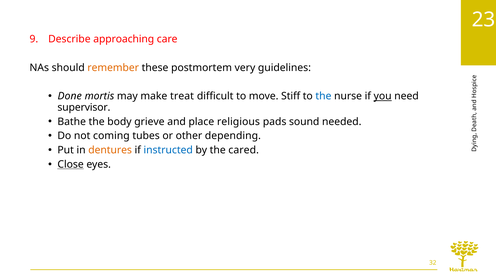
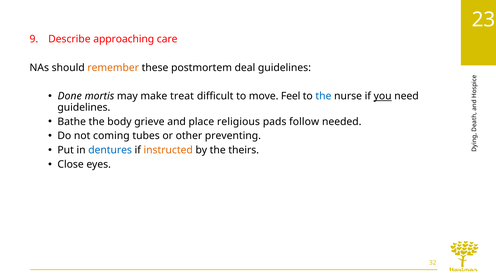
very: very -> deal
Stiff: Stiff -> Feel
supervisor at (84, 107): supervisor -> guidelines
sound: sound -> follow
depending: depending -> preventing
dentures colour: orange -> blue
instructed colour: blue -> orange
cared: cared -> theirs
Close underline: present -> none
